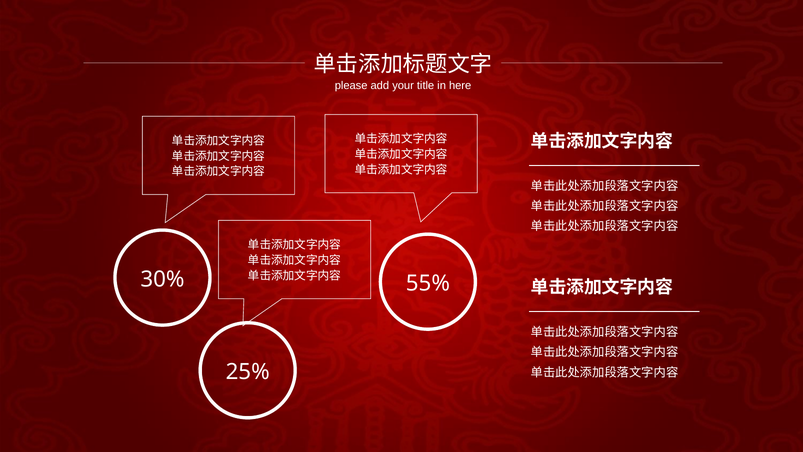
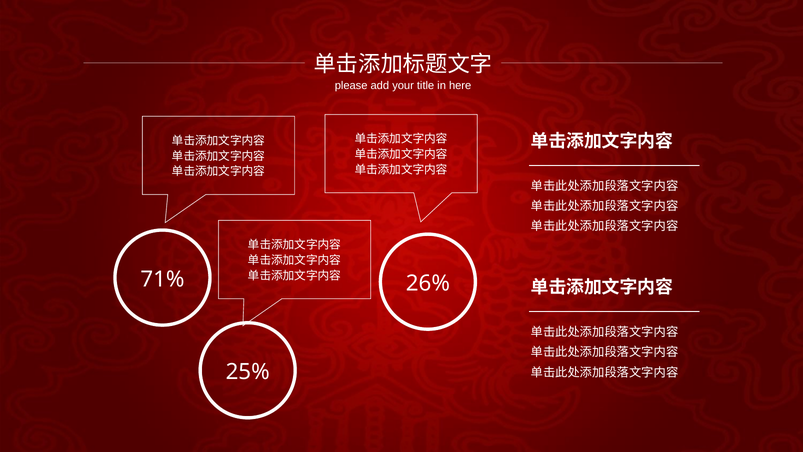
55%: 55% -> 26%
30%: 30% -> 71%
